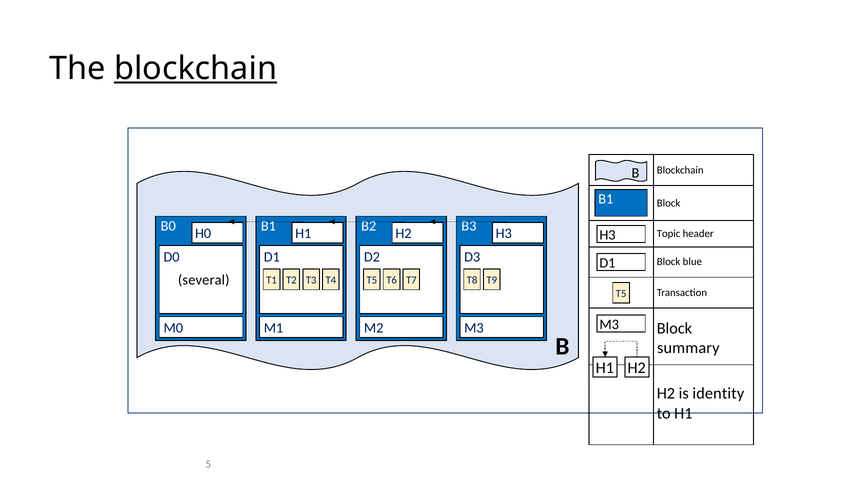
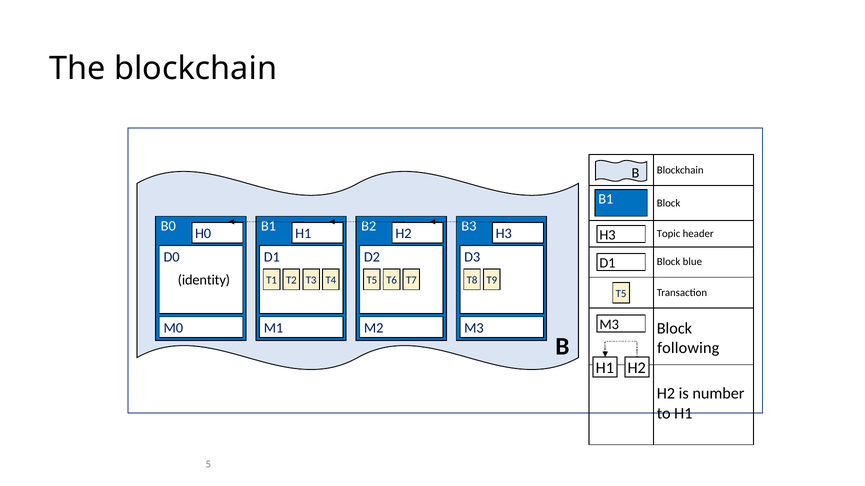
blockchain at (196, 69) underline: present -> none
several: several -> identity
summary: summary -> following
identity: identity -> number
